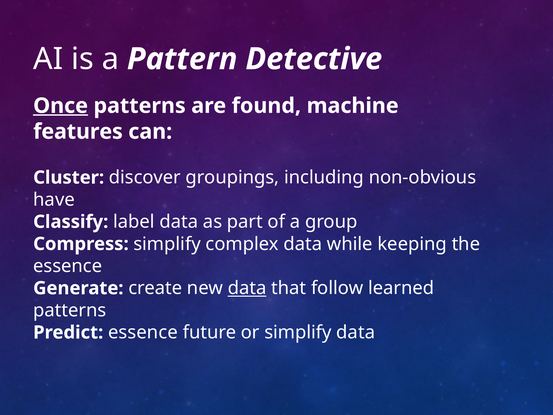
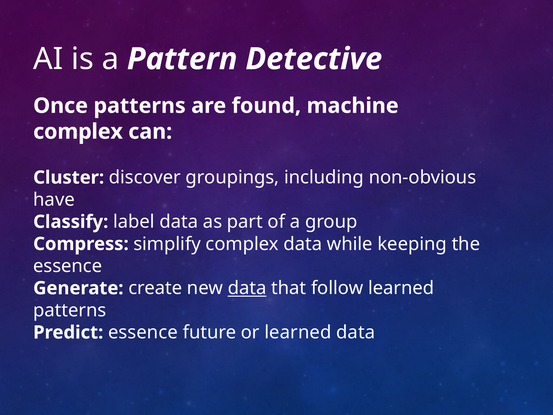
Once underline: present -> none
features at (78, 132): features -> complex
or simplify: simplify -> learned
